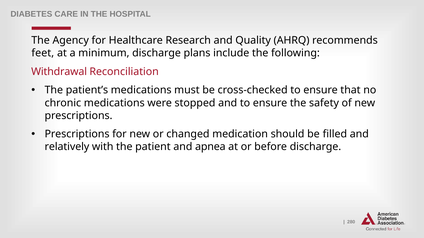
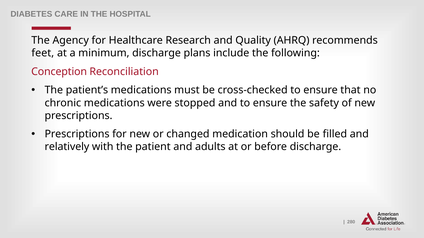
Withdrawal: Withdrawal -> Conception
apnea: apnea -> adults
